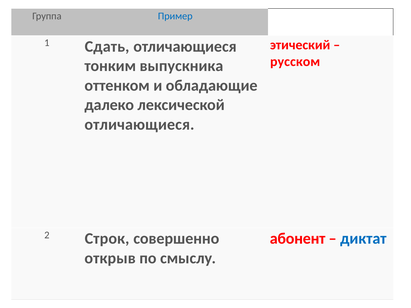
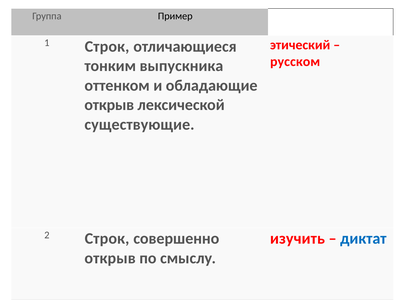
Пример colour: blue -> black
1 Сдать: Сдать -> Строк
далеко at (109, 105): далеко -> открыв
отличающиеся at (139, 125): отличающиеся -> существующие
абонент: абонент -> изучить
